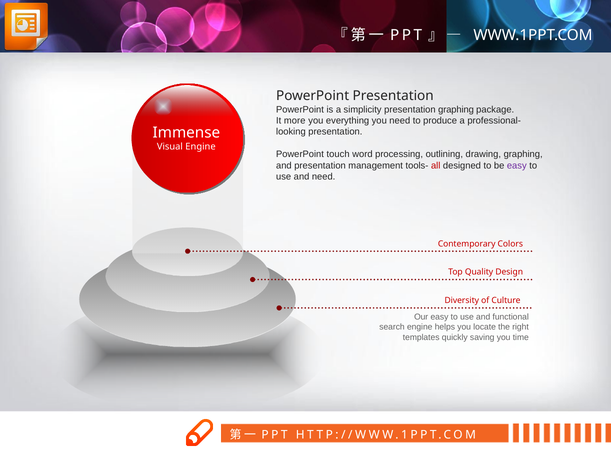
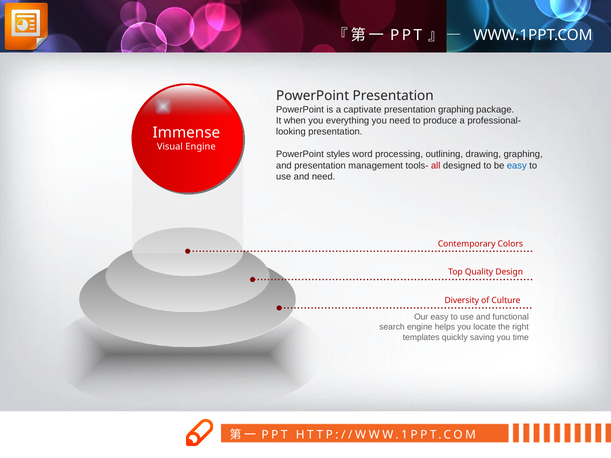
simplicity: simplicity -> captivate
more: more -> when
touch: touch -> styles
easy at (517, 166) colour: purple -> blue
